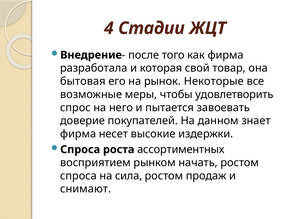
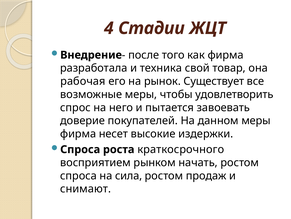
которая: которая -> техника
бытовая: бытовая -> рабочая
Некоторые: Некоторые -> Существует
данном знает: знает -> меры
ассортиментных: ассортиментных -> краткосрочного
